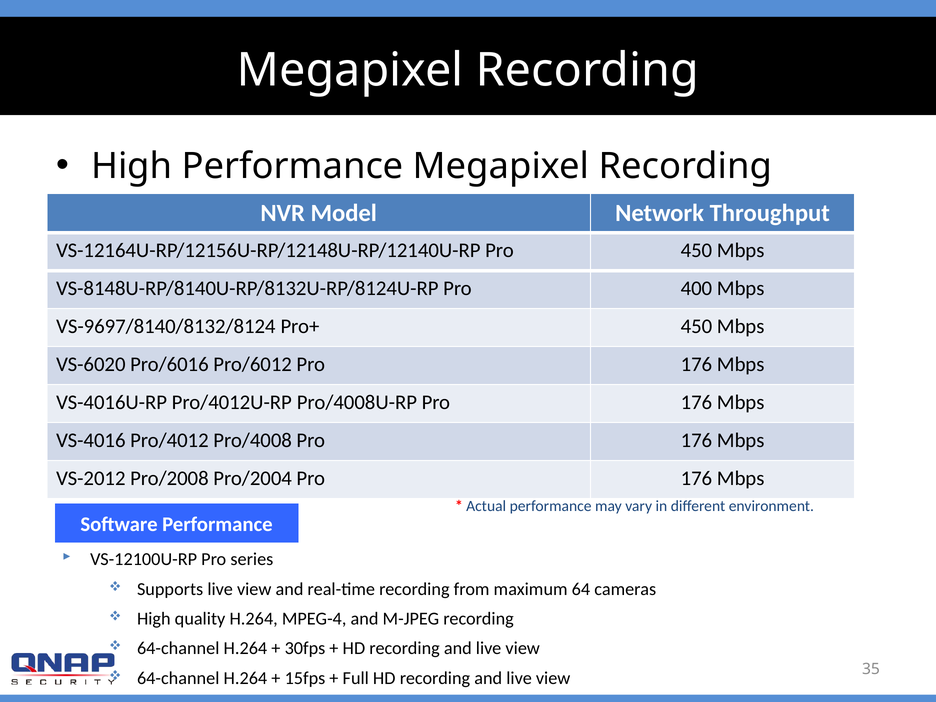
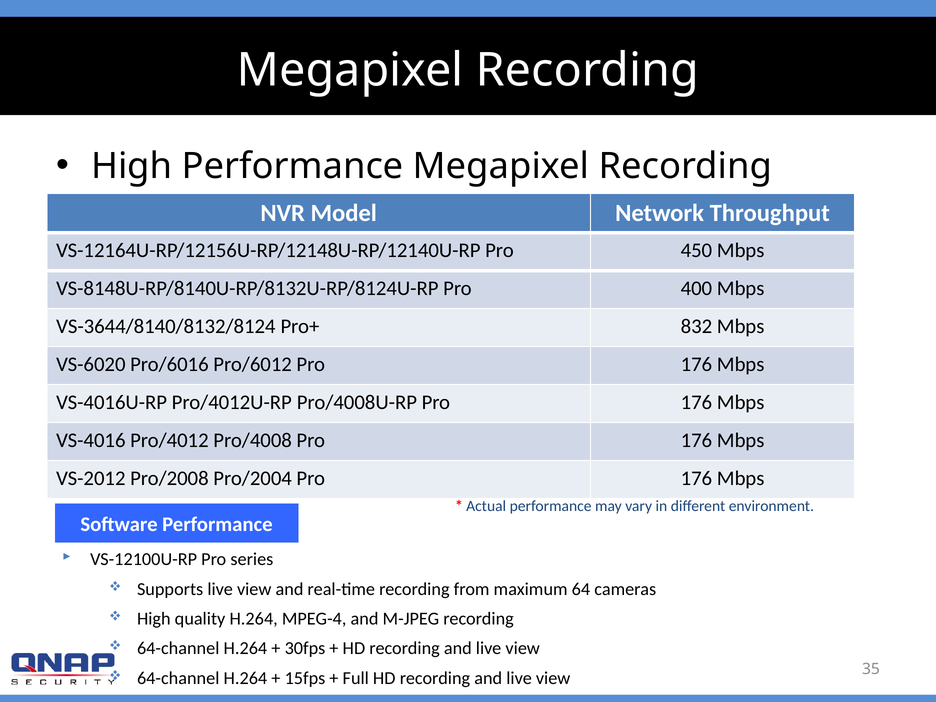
VS-9697/8140/8132/8124: VS-9697/8140/8132/8124 -> VS-3644/8140/8132/8124
Pro+ 450: 450 -> 832
